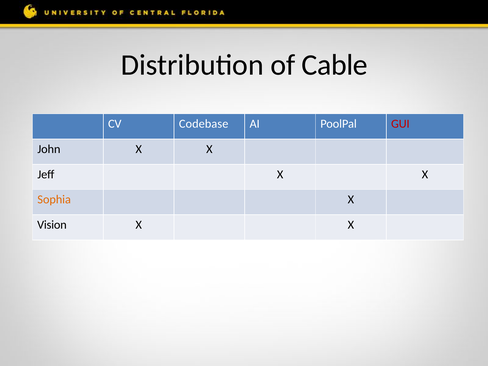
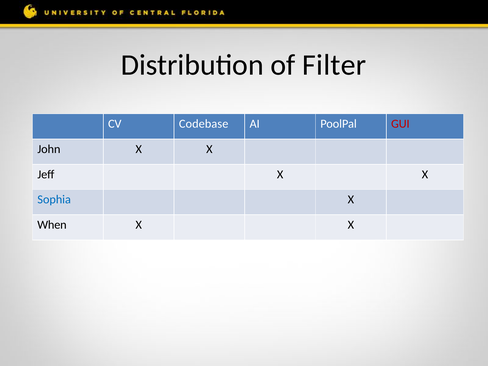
Cable: Cable -> Filter
Sophia colour: orange -> blue
Vision: Vision -> When
